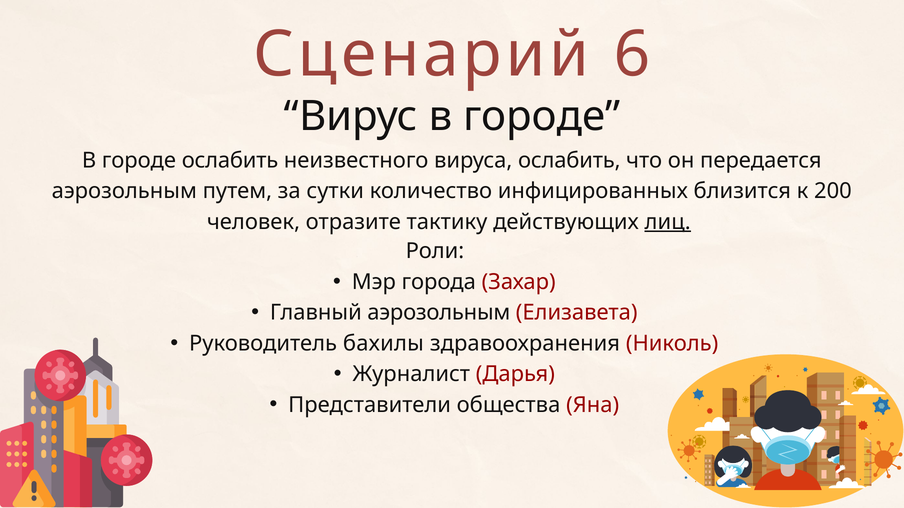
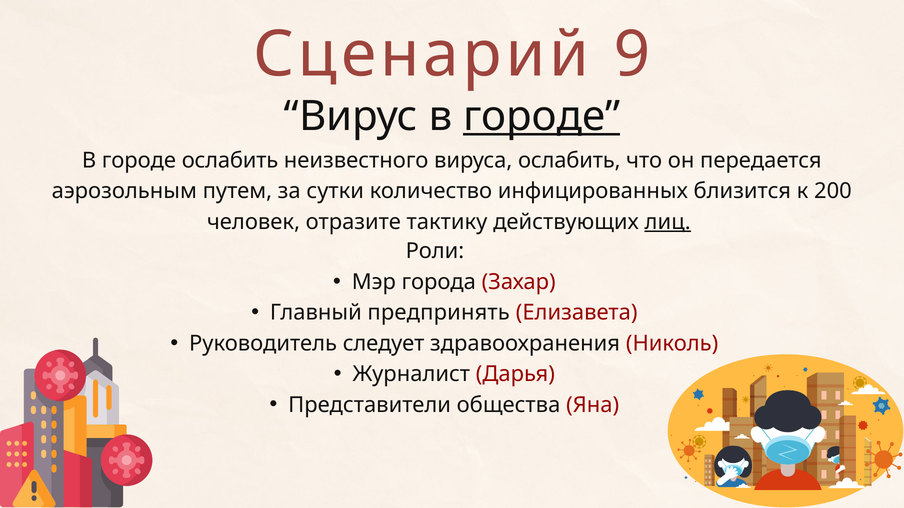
6: 6 -> 9
городе at (542, 116) underline: none -> present
Главный аэрозольным: аэрозольным -> предпринять
бахилы: бахилы -> следует
